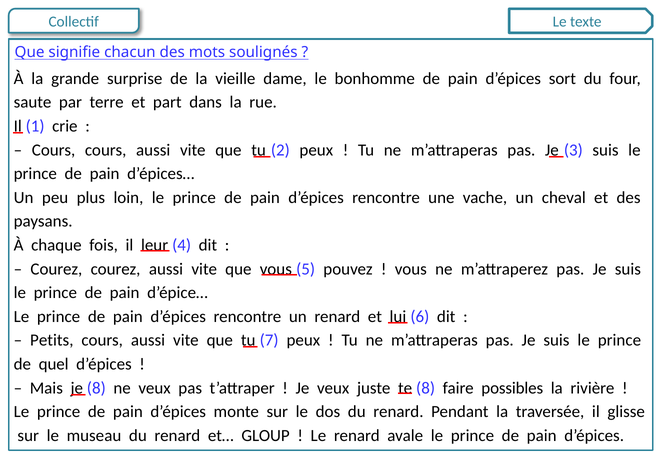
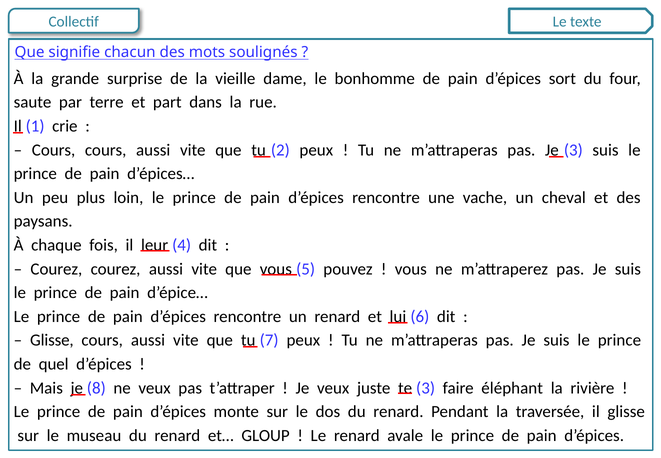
Petits at (52, 340): Petits -> Glisse
te 8: 8 -> 3
possibles: possibles -> éléphant
